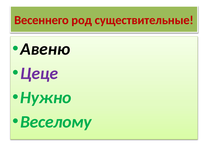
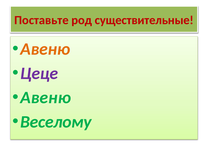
Весеннего: Весеннего -> Поставьте
Авеню at (45, 49) colour: black -> orange
Нужно at (46, 98): Нужно -> Авеню
